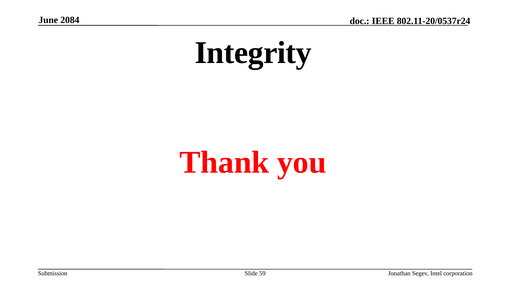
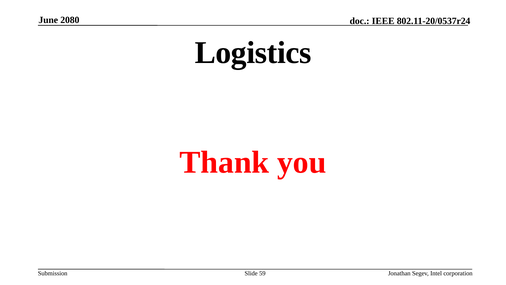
2084: 2084 -> 2080
Integrity: Integrity -> Logistics
